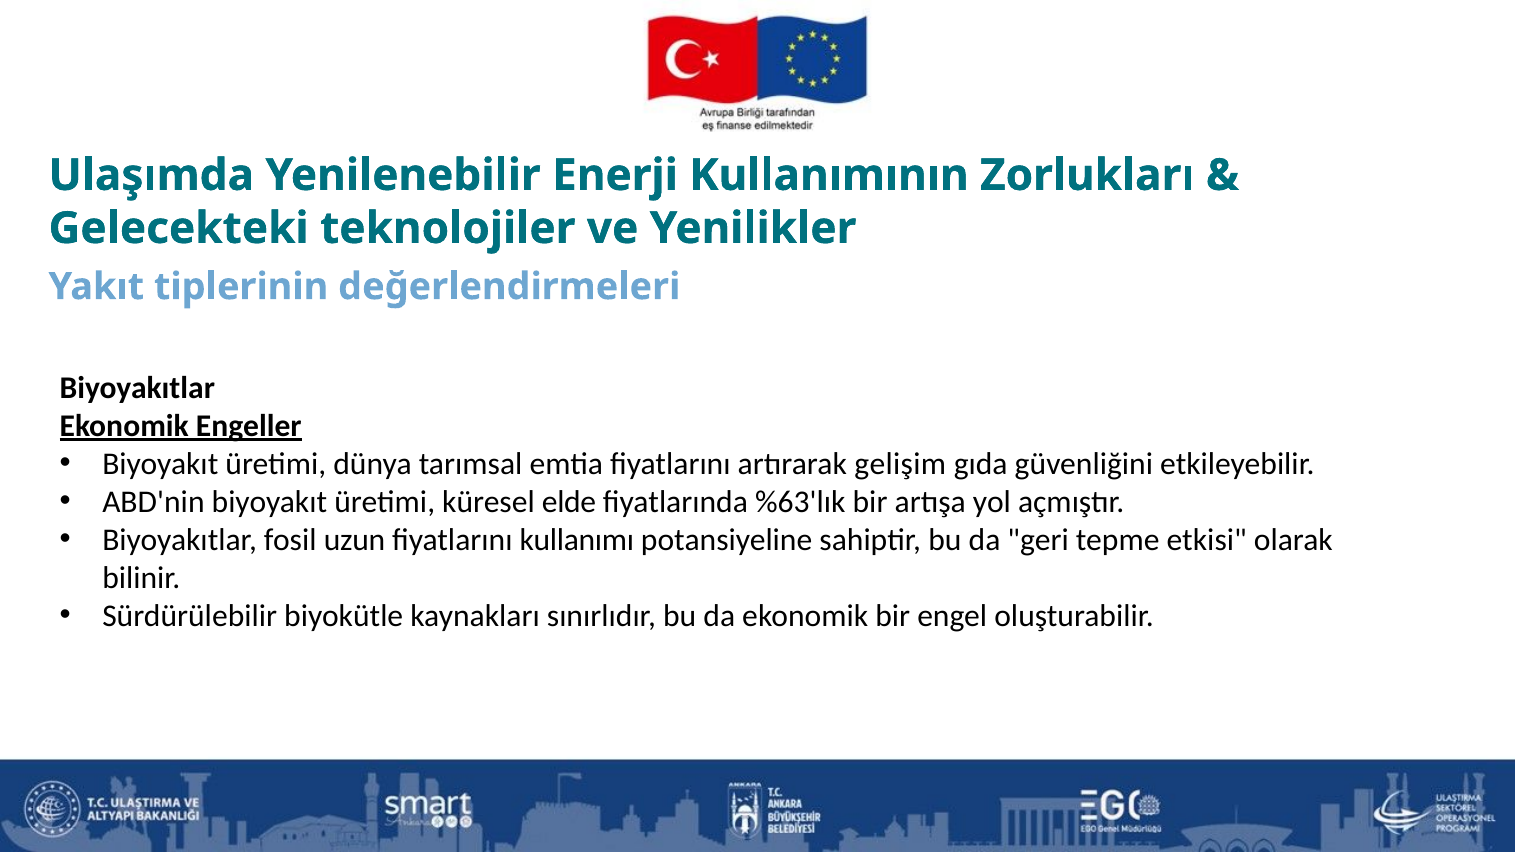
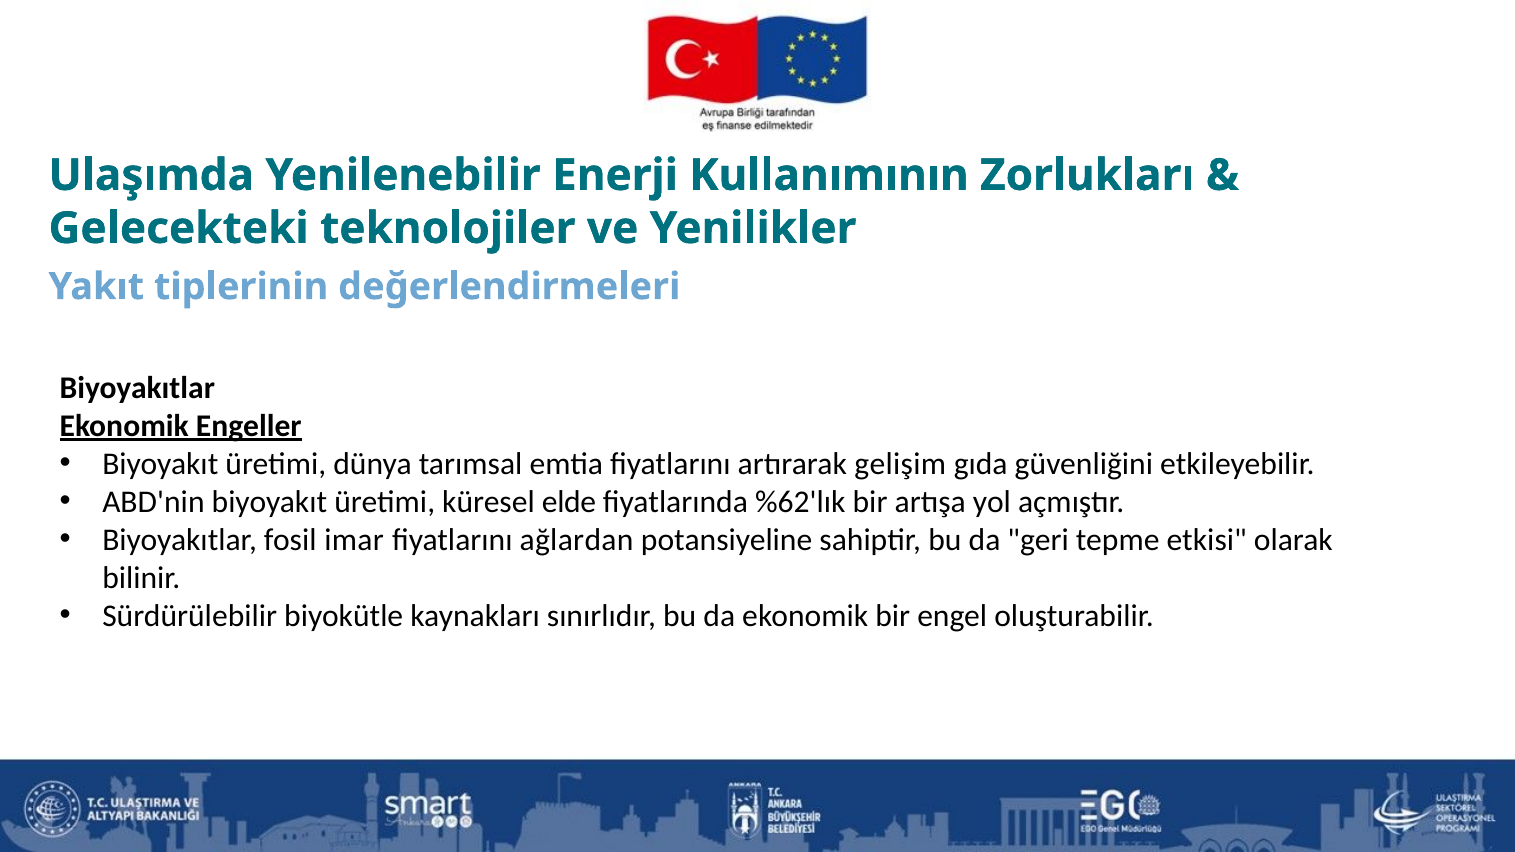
%63'lık: %63'lık -> %62'lık
uzun: uzun -> imar
kullanımı: kullanımı -> ağlardan
